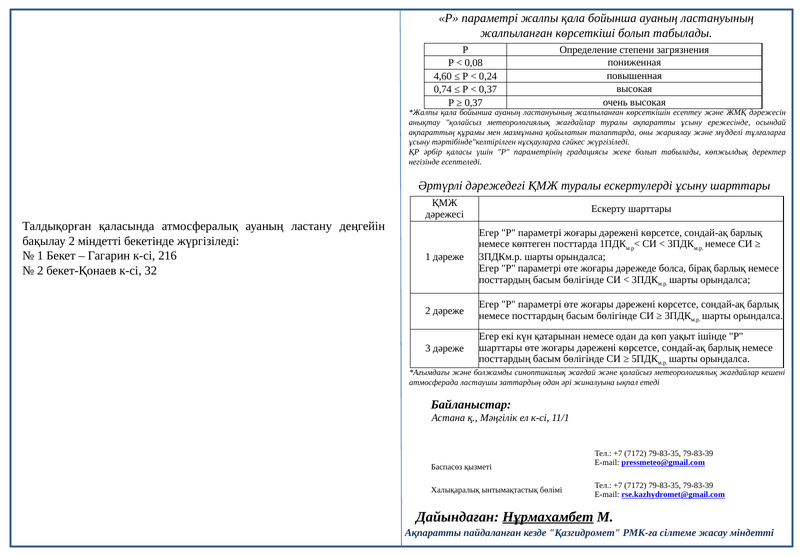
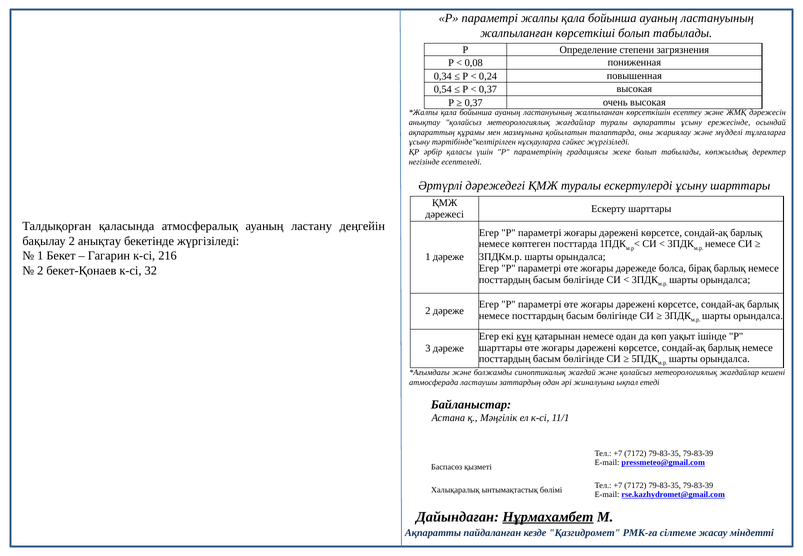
4,60: 4,60 -> 0,34
0,74: 0,74 -> 0,54
2 міндетті: міндетті -> анықтау
күн underline: none -> present
